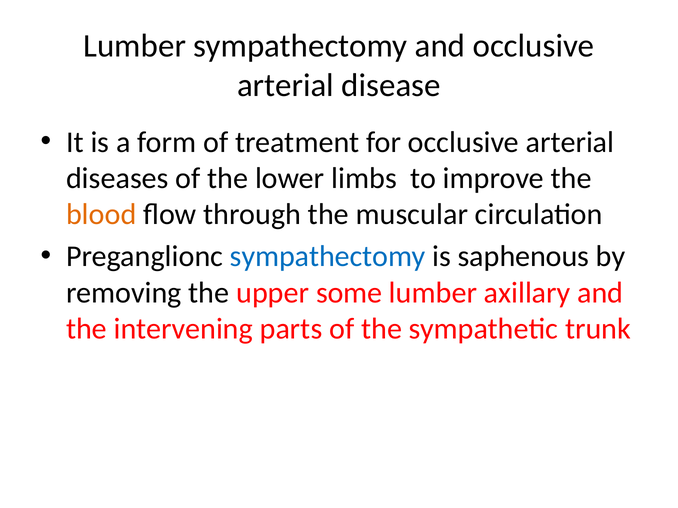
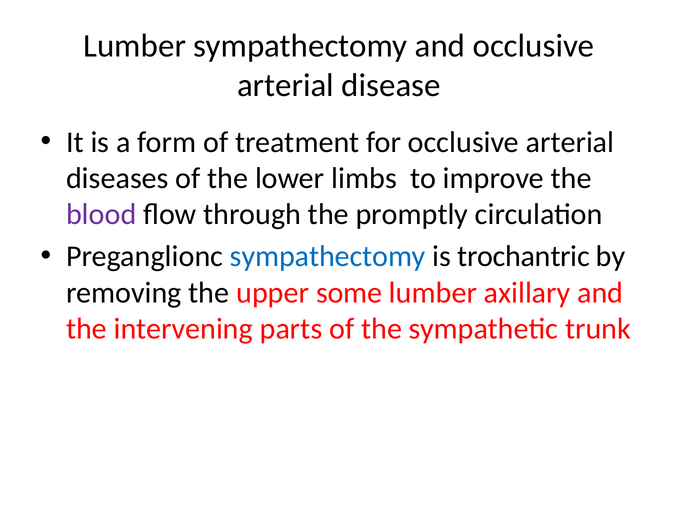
blood colour: orange -> purple
muscular: muscular -> promptly
saphenous: saphenous -> trochantric
